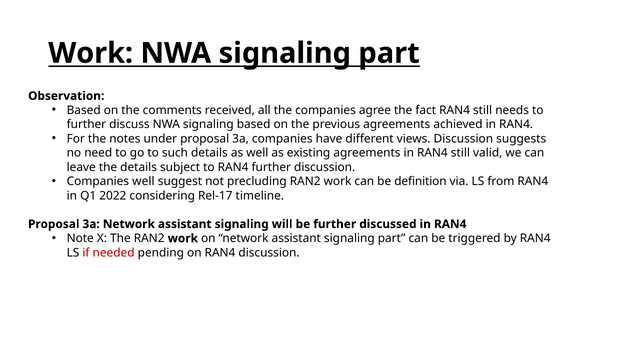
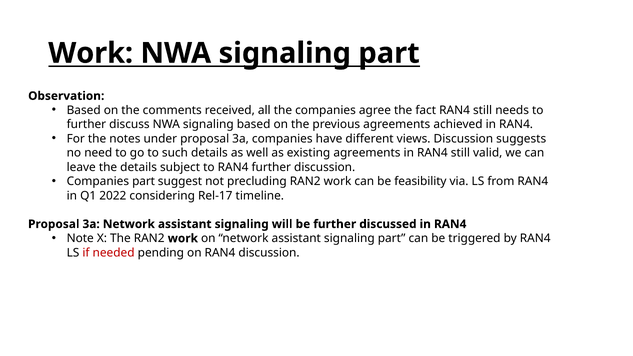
Companies well: well -> part
definition: definition -> feasibility
